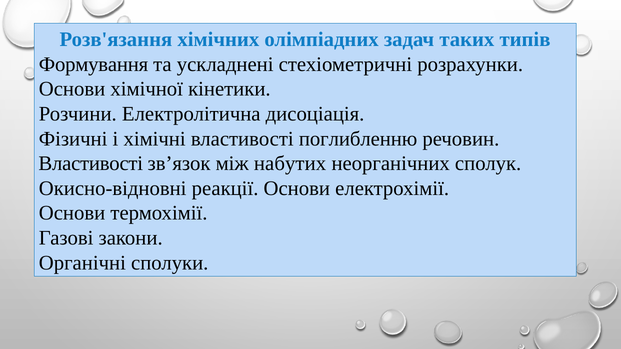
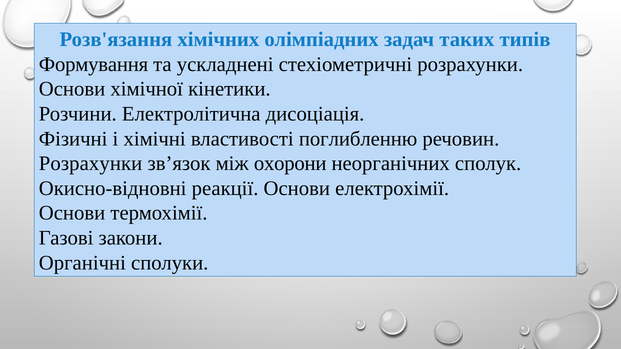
Властивості at (91, 164): Властивості -> Розрахунки
набутих: набутих -> охорони
